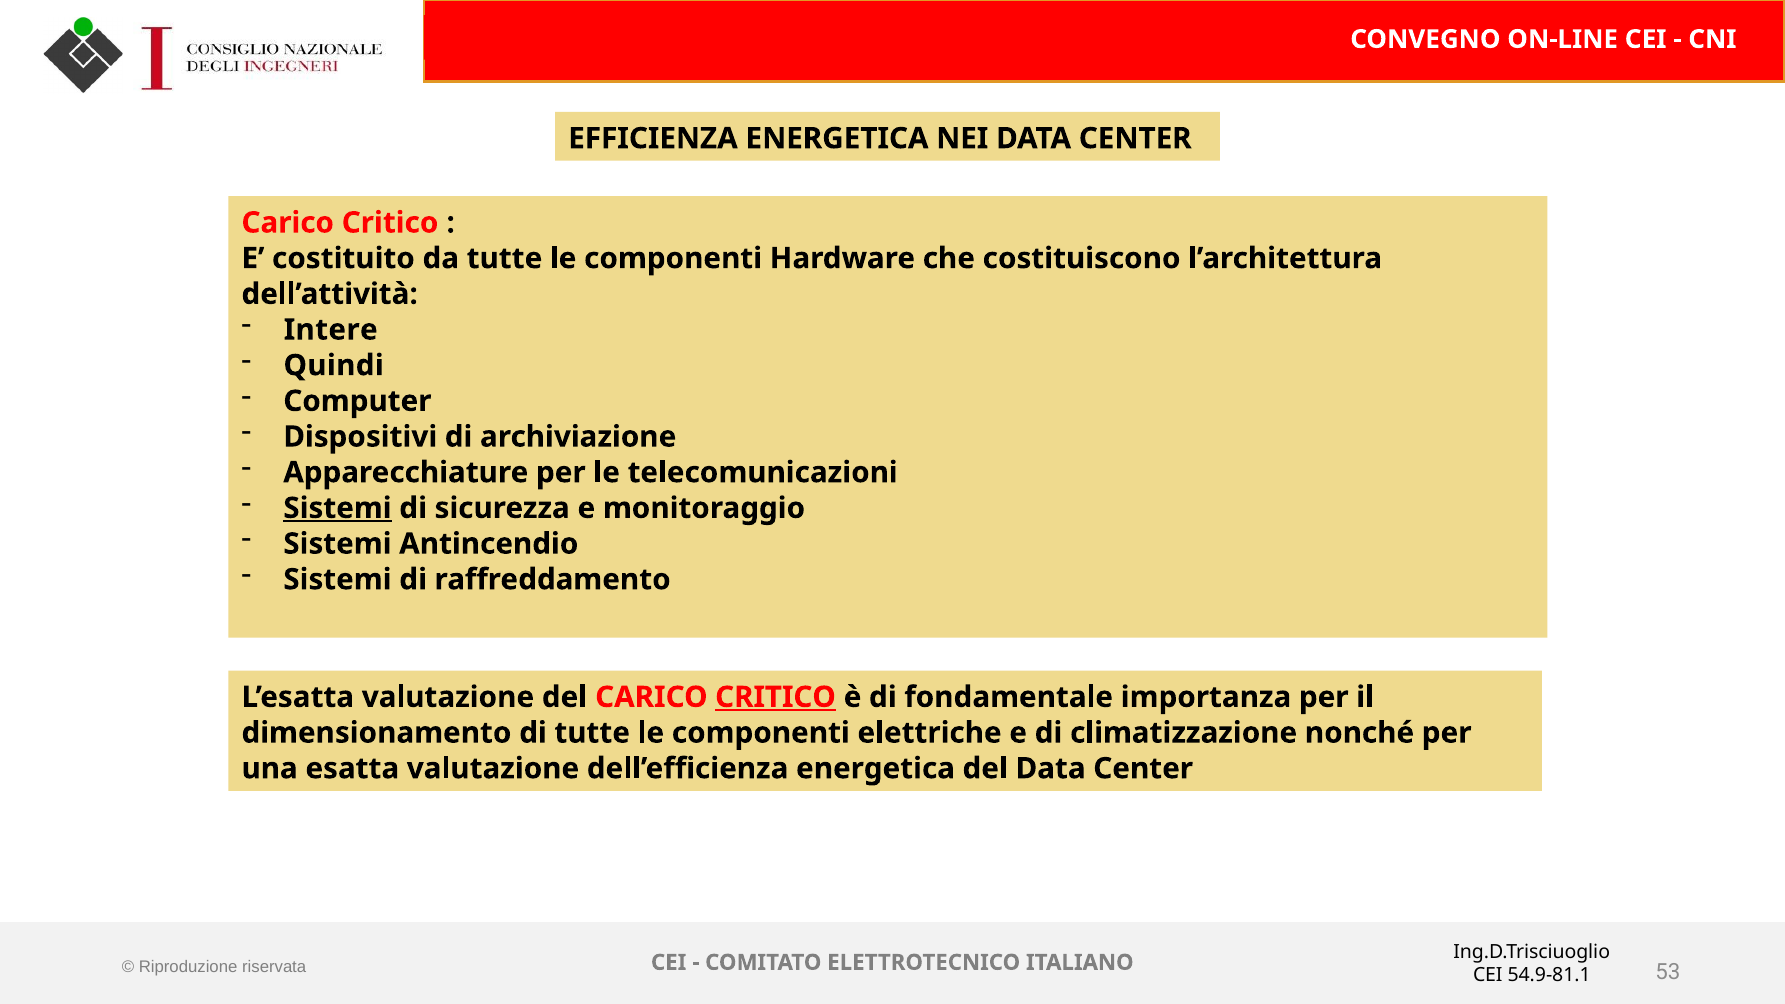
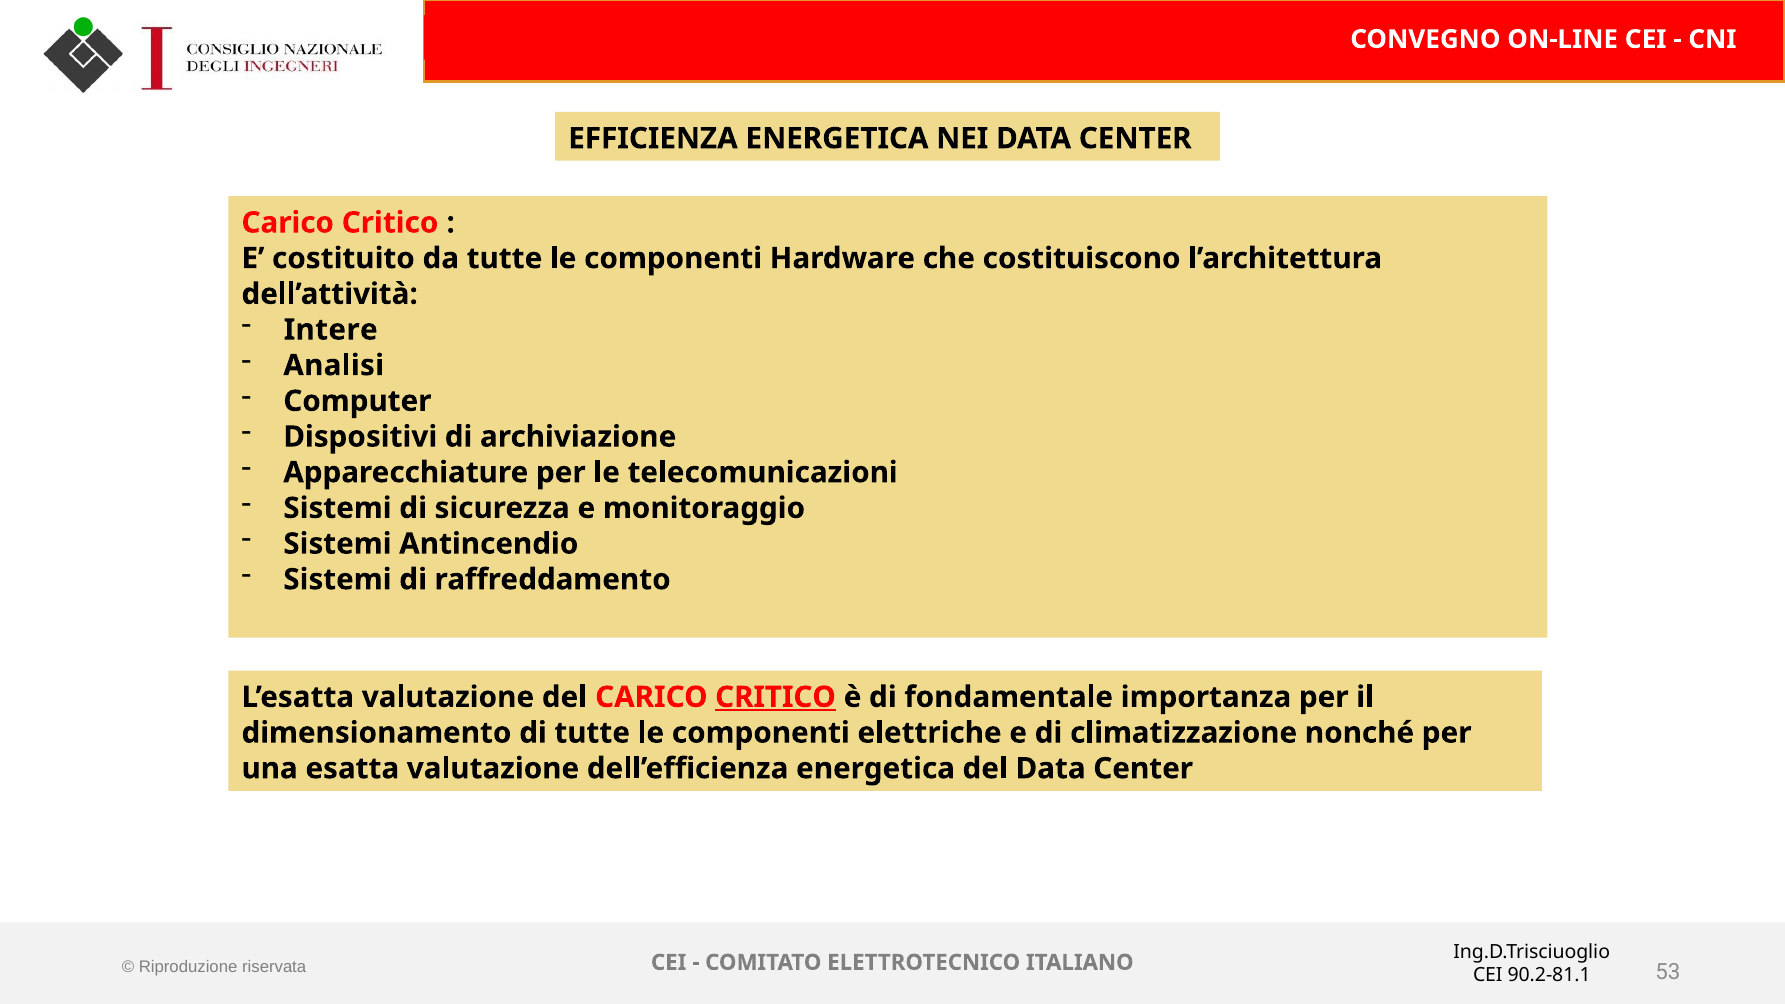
Quindi: Quindi -> Analisi
Sistemi at (337, 508) underline: present -> none
54.9-81.1: 54.9-81.1 -> 90.2-81.1
